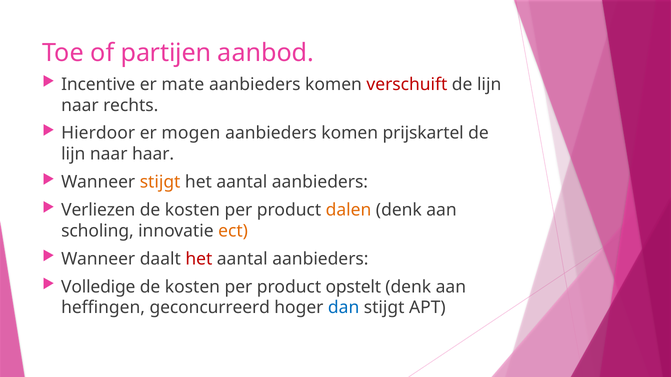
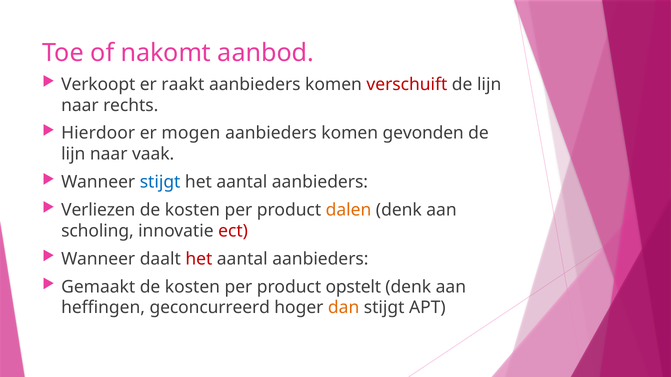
partijen: partijen -> nakomt
Incentive: Incentive -> Verkoopt
mate: mate -> raakt
prijskartel: prijskartel -> gevonden
haar: haar -> vaak
stijgt at (160, 182) colour: orange -> blue
ect colour: orange -> red
Volledige: Volledige -> Gemaakt
dan colour: blue -> orange
